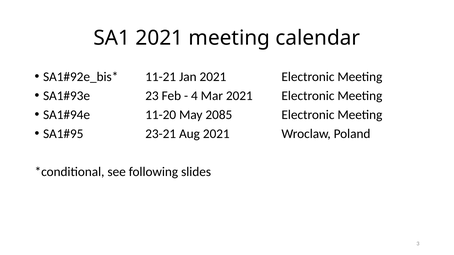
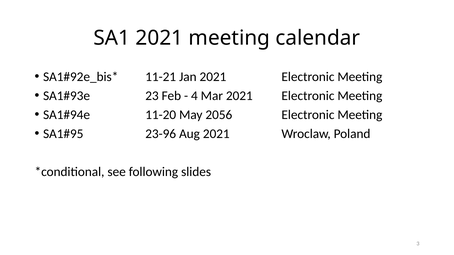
2085: 2085 -> 2056
23-21: 23-21 -> 23-96
